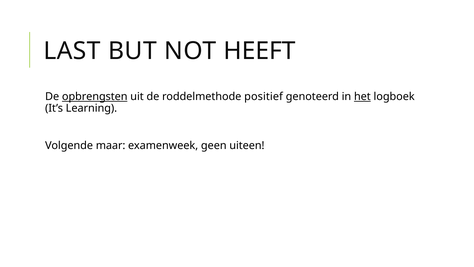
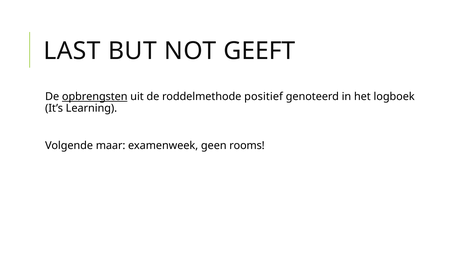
HEEFT: HEEFT -> GEEFT
het underline: present -> none
uiteen: uiteen -> rooms
